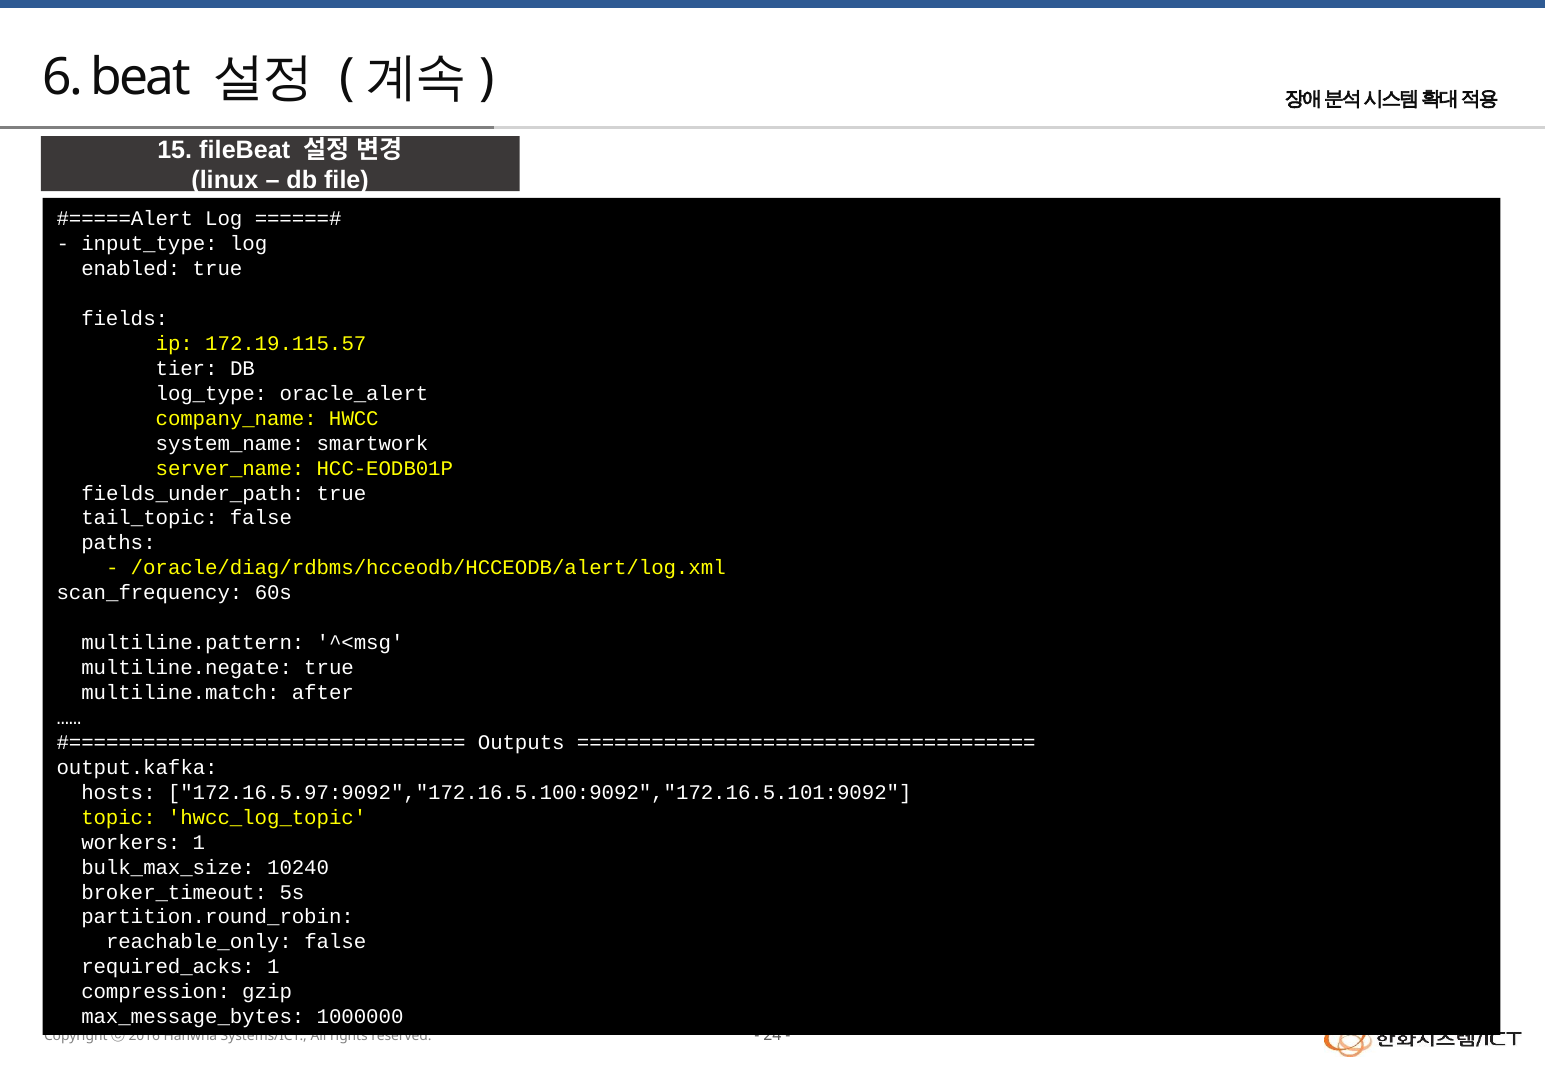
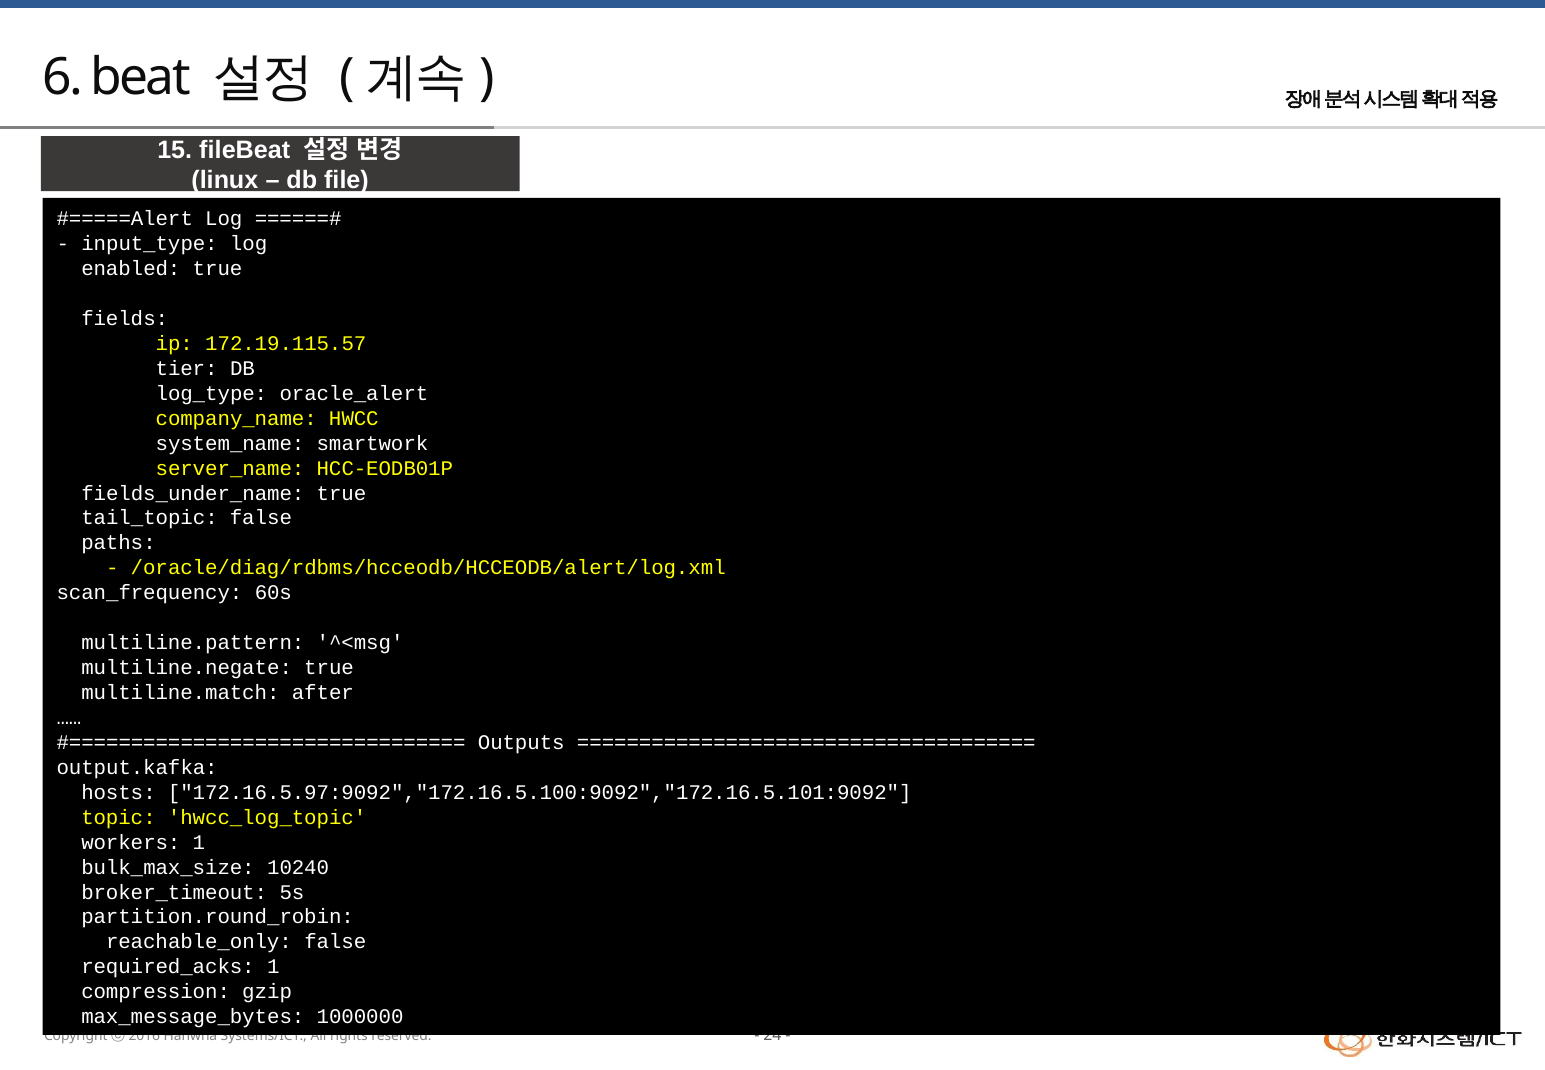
fields_under_path: fields_under_path -> fields_under_name
